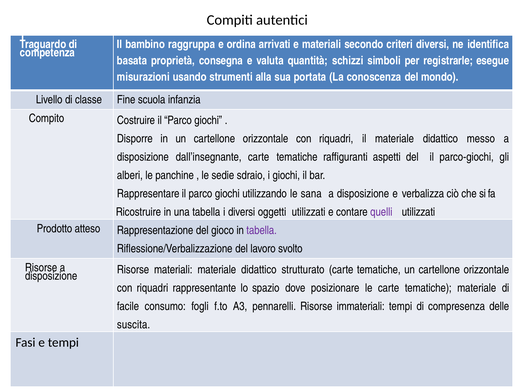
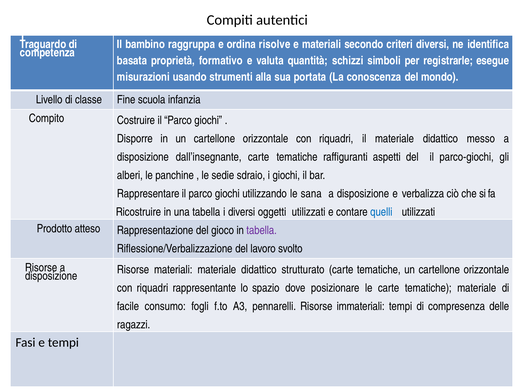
arrivati: arrivati -> risolve
consegna: consegna -> formativo
quelli colour: purple -> blue
suscita: suscita -> ragazzi
